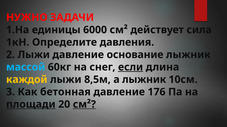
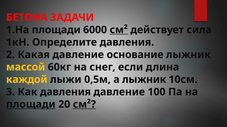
НУЖНО: НУЖНО -> БЕТОНА
1.На единицы: единицы -> площади
см² at (119, 30) underline: none -> present
2 Лыжи: Лыжи -> Какая
массой colour: light blue -> yellow
если underline: present -> none
8,5м: 8,5м -> 0,5м
Как бетонная: бетонная -> давления
176: 176 -> 100
